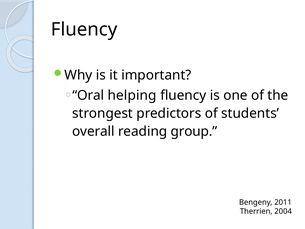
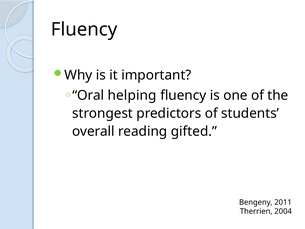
group: group -> gifted
